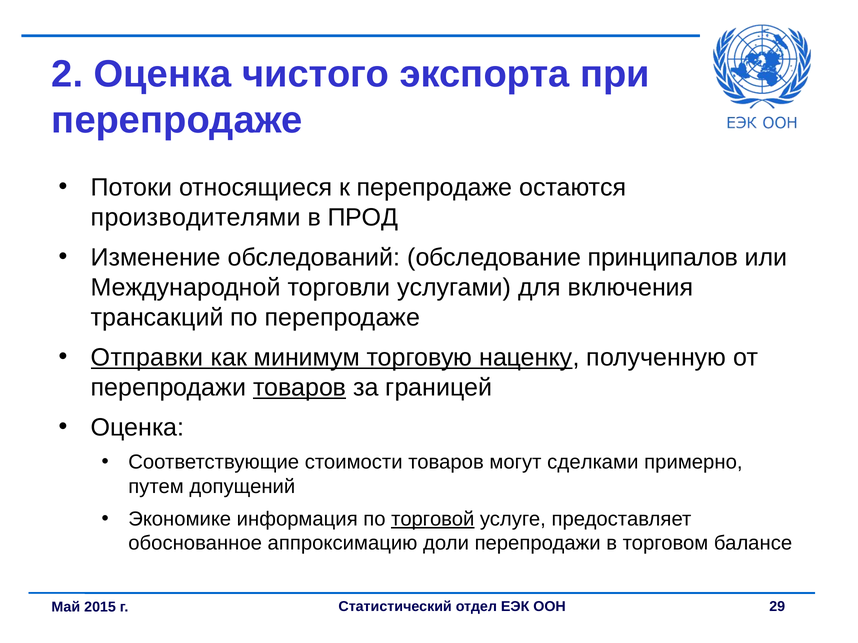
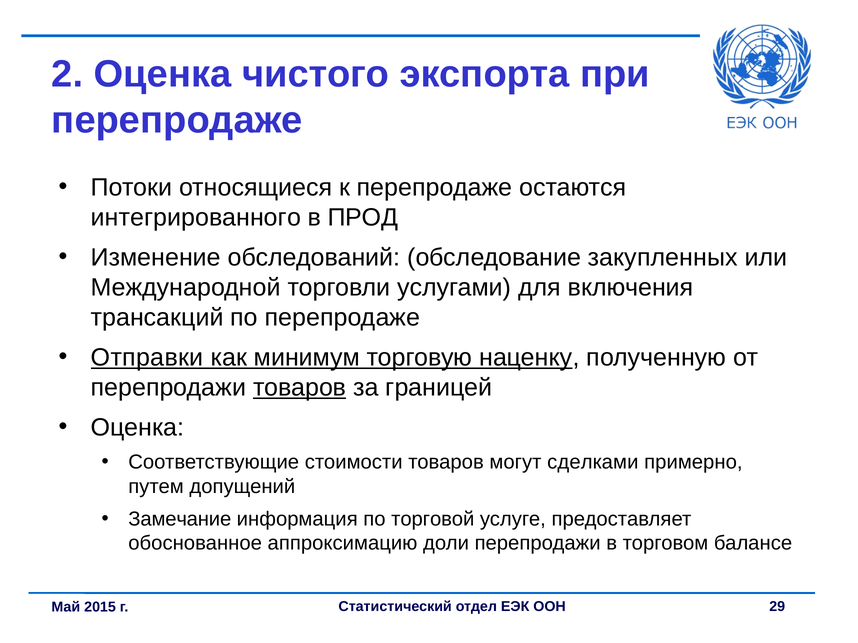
производителями: производителями -> интегрированного
принципалов: принципалов -> закупленных
Экономике: Экономике -> Замечание
торговой underline: present -> none
